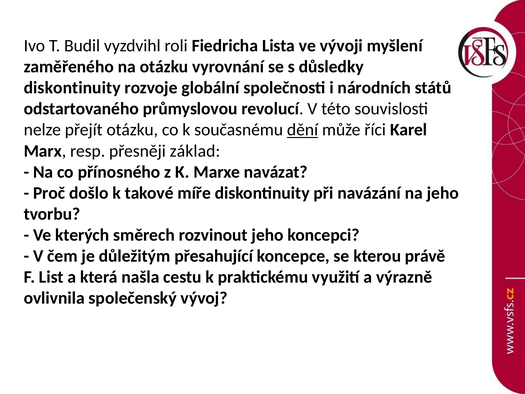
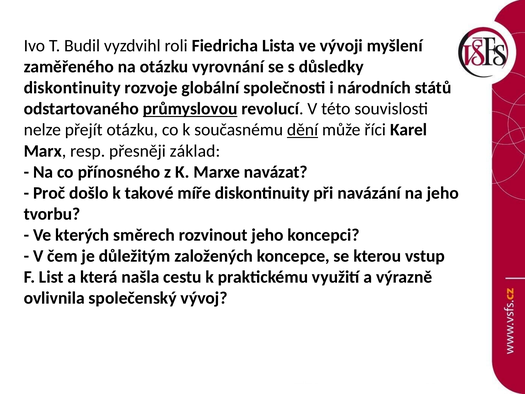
průmyslovou underline: none -> present
přesahující: přesahující -> založených
právě: právě -> vstup
